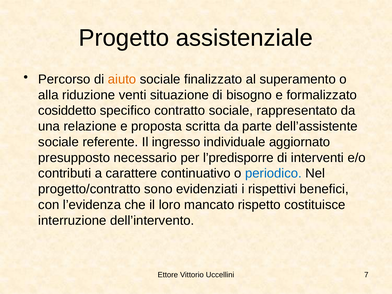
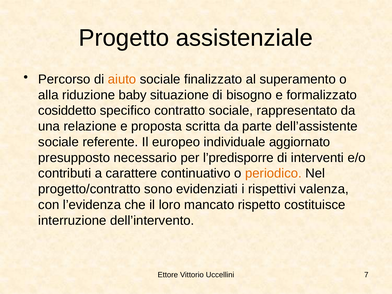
venti: venti -> baby
ingresso: ingresso -> europeo
periodico colour: blue -> orange
benefici: benefici -> valenza
